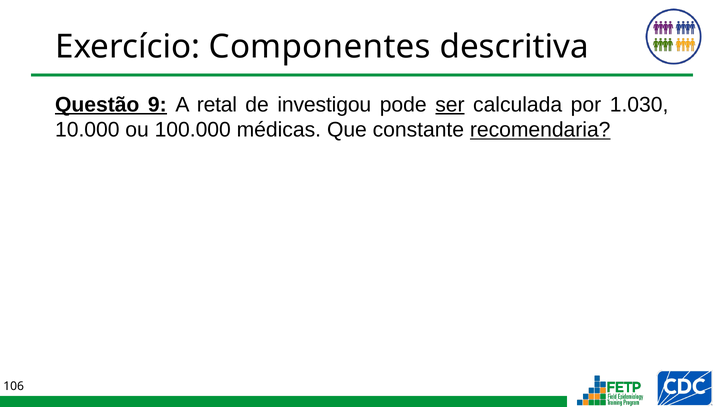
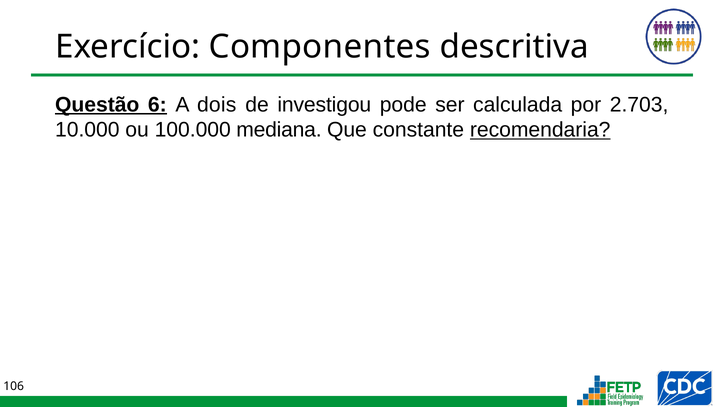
9: 9 -> 6
retal: retal -> dois
ser underline: present -> none
1.030: 1.030 -> 2.703
médicas: médicas -> mediana
